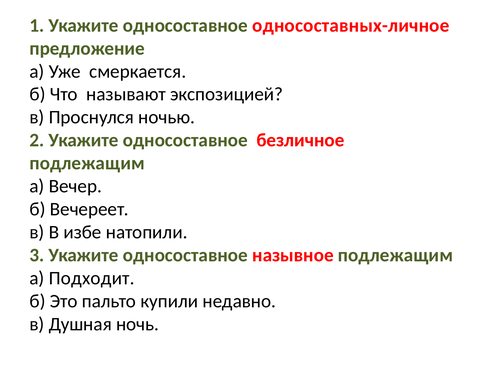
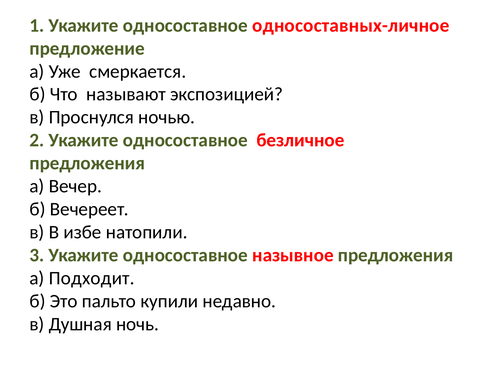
подлежащим at (87, 163): подлежащим -> предложения
назывное подлежащим: подлежащим -> предложения
